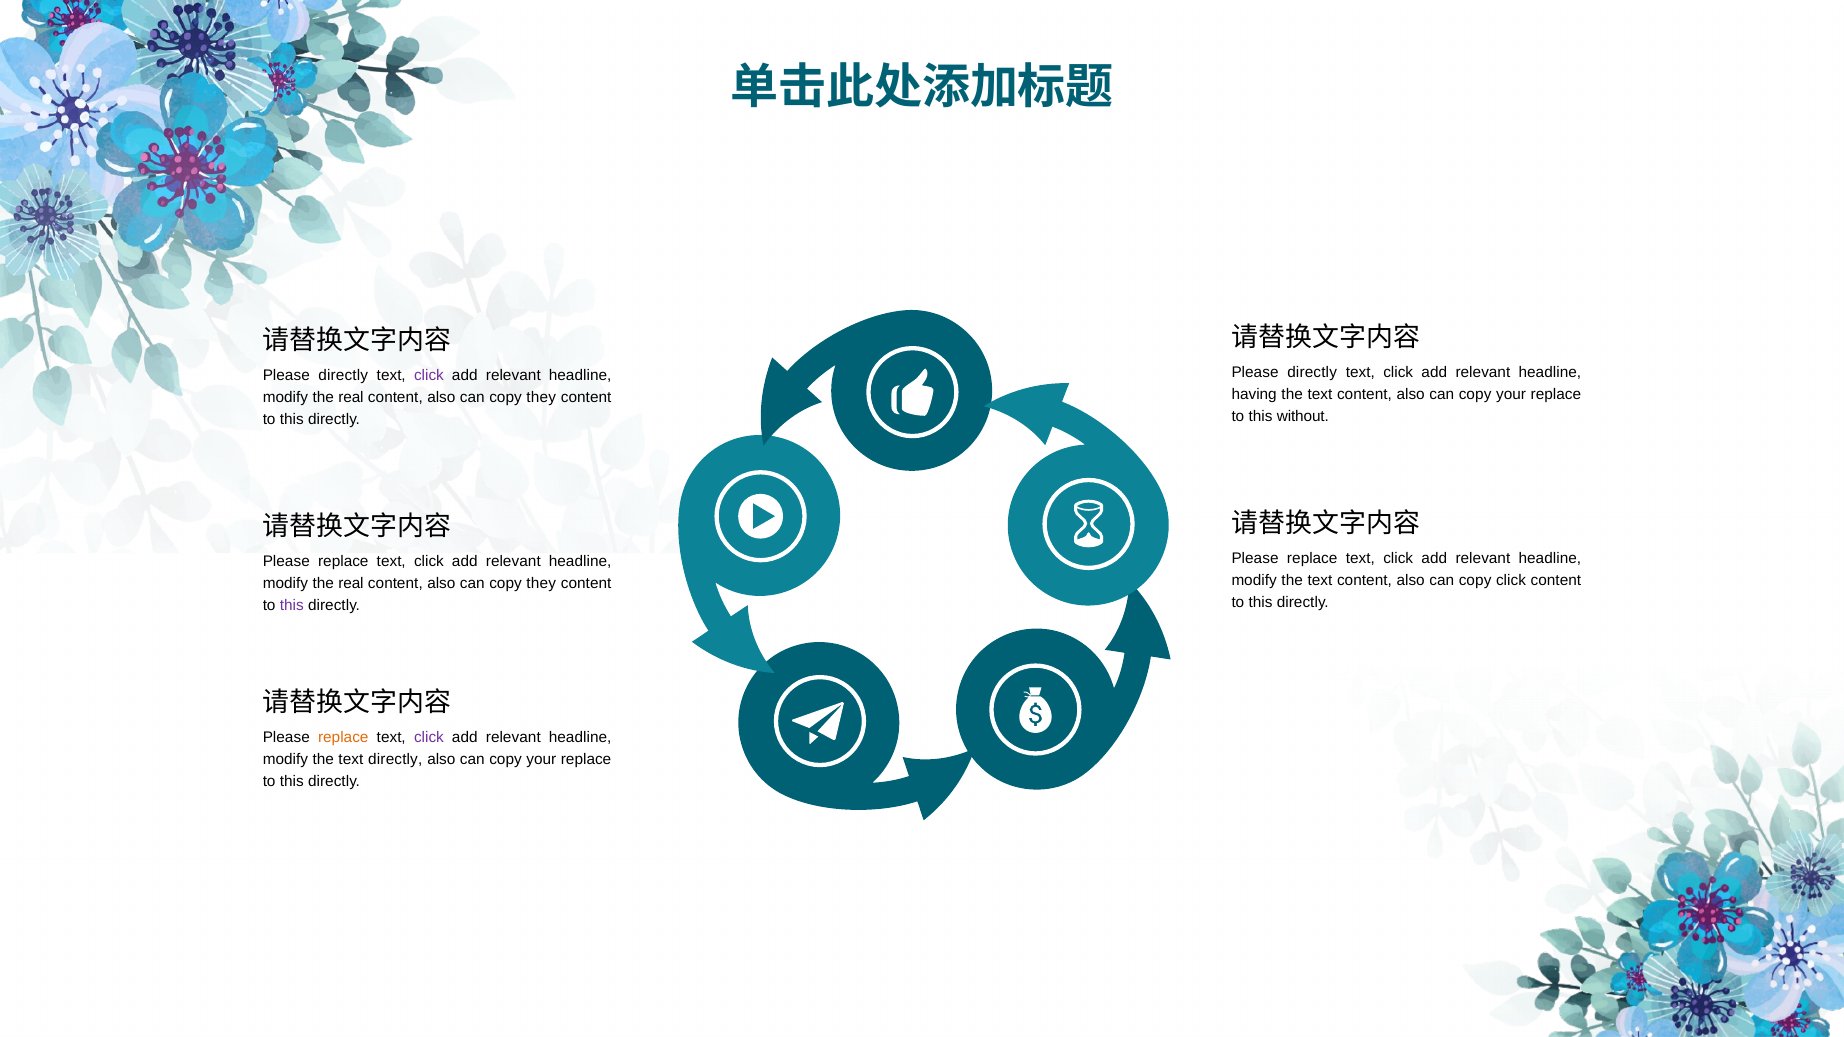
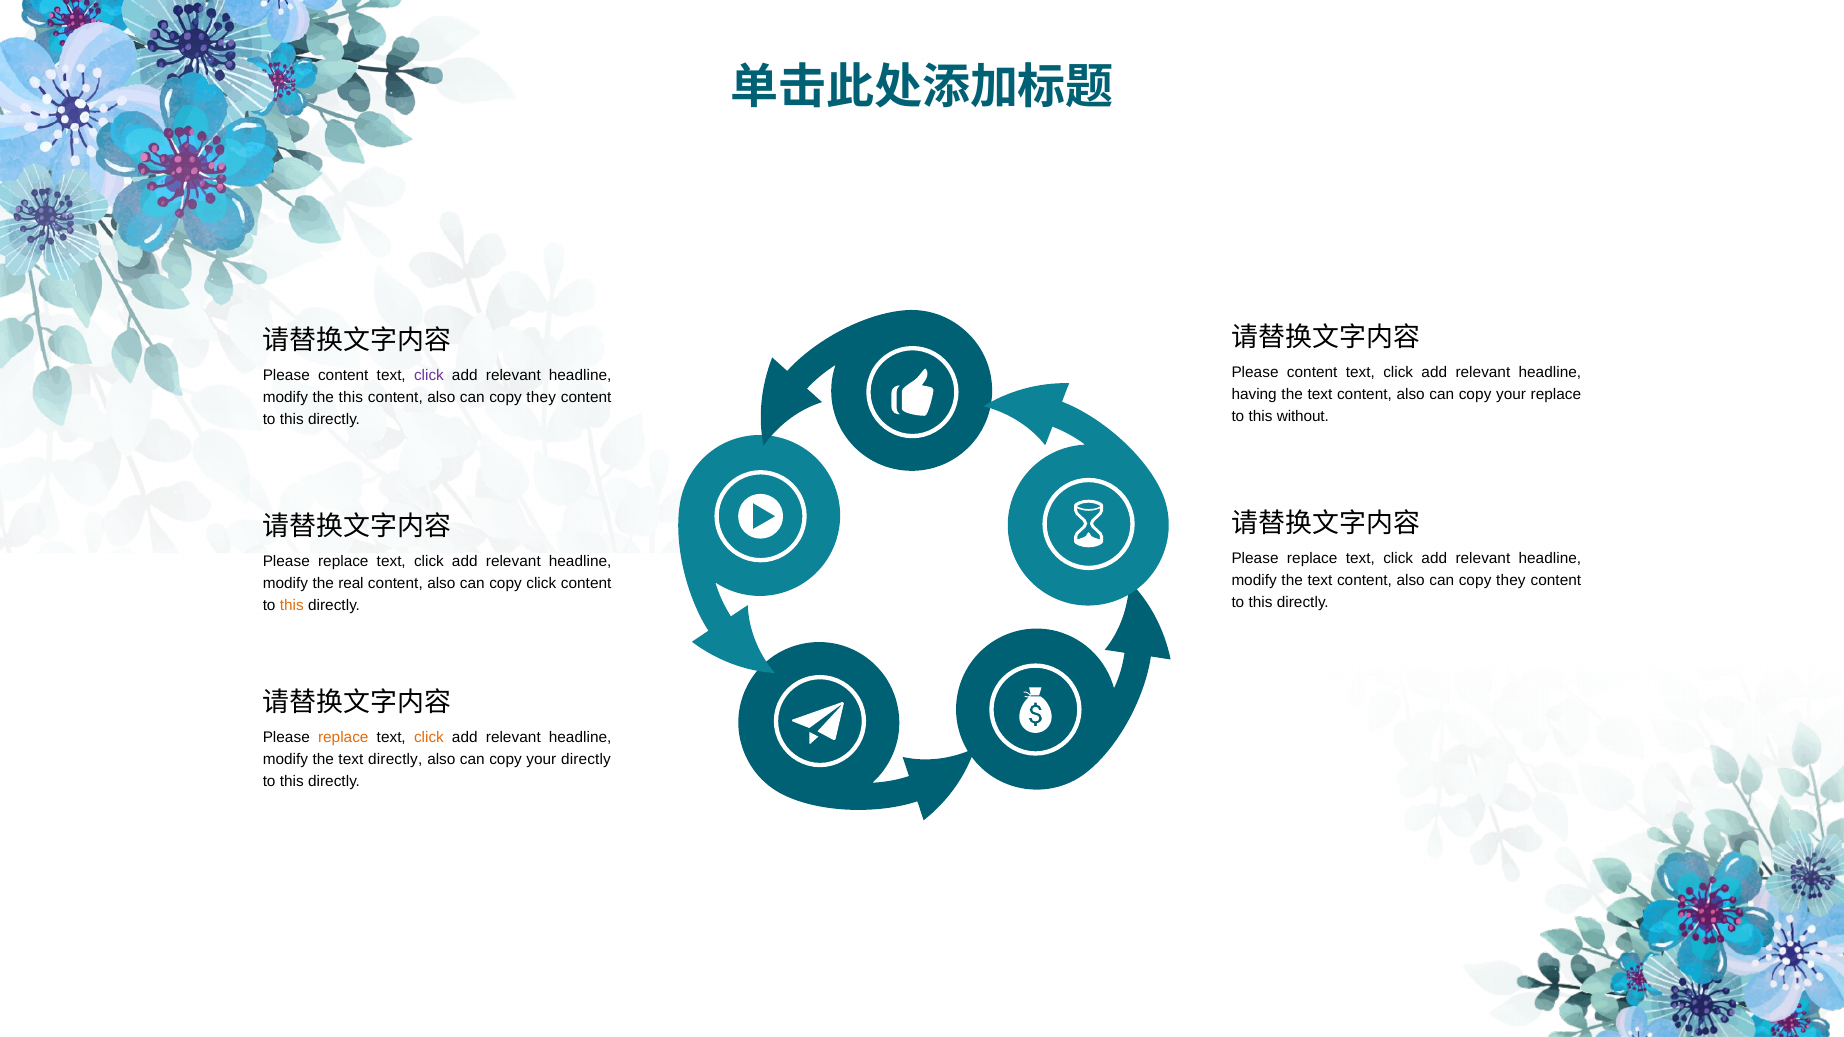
directly at (1312, 373): directly -> content
directly at (343, 375): directly -> content
real at (351, 398): real -> this
click at (1511, 580): click -> they
they at (541, 583): they -> click
this at (292, 605) colour: purple -> orange
click at (429, 738) colour: purple -> orange
replace at (586, 760): replace -> directly
